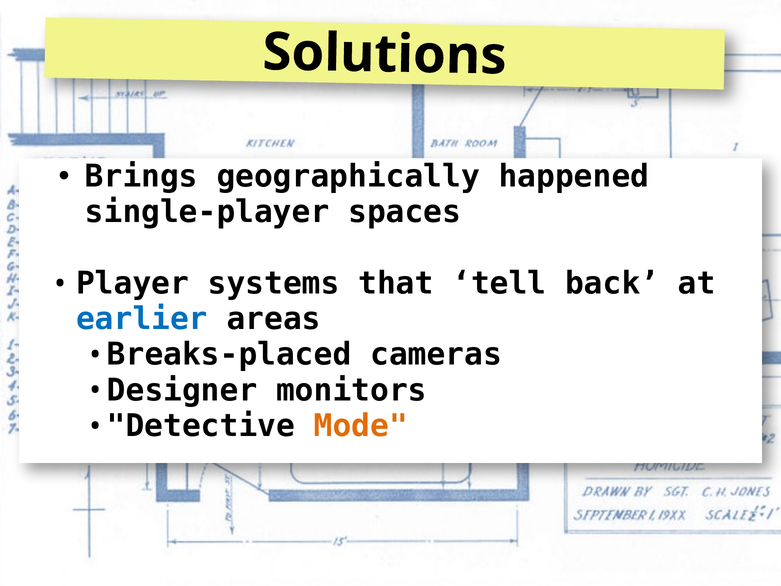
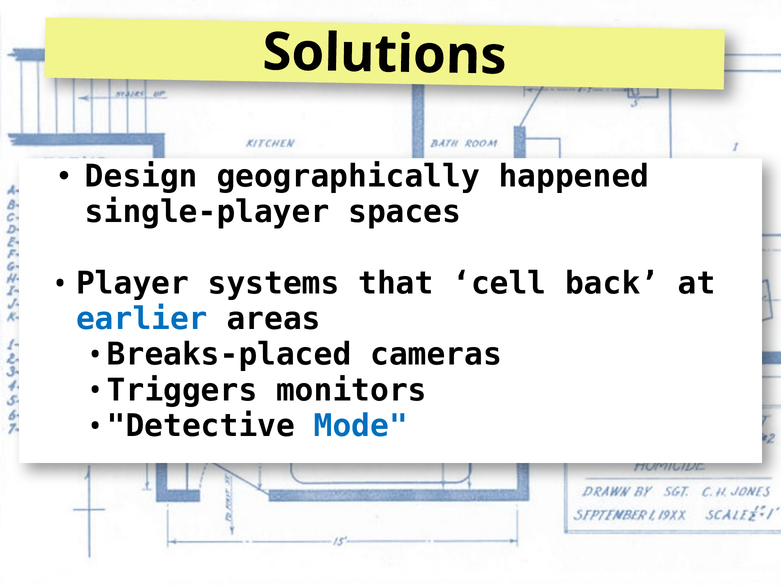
Brings: Brings -> Design
tell: tell -> cell
Designer: Designer -> Triggers
Mode colour: orange -> blue
